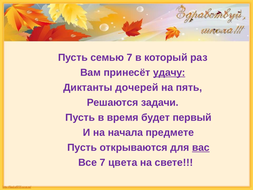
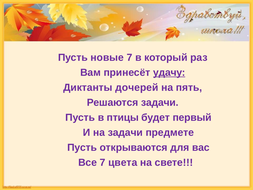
семью: семью -> новые
время: время -> птицы
на начала: начала -> задачи
вас underline: present -> none
